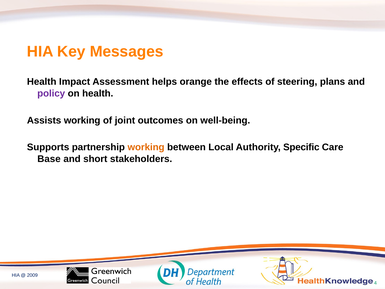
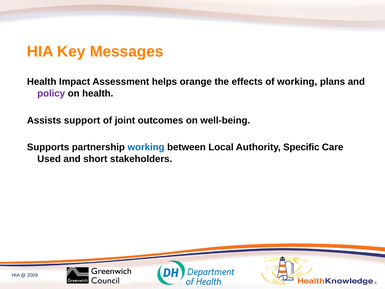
of steering: steering -> working
Assists working: working -> support
working at (146, 147) colour: orange -> blue
Base: Base -> Used
